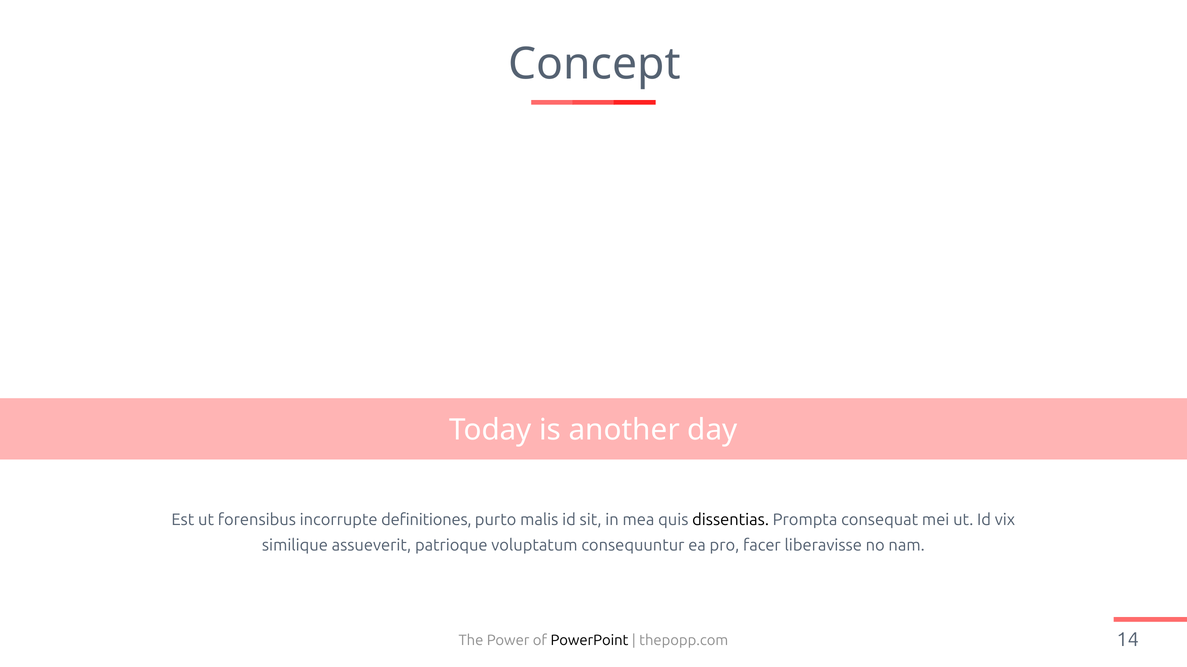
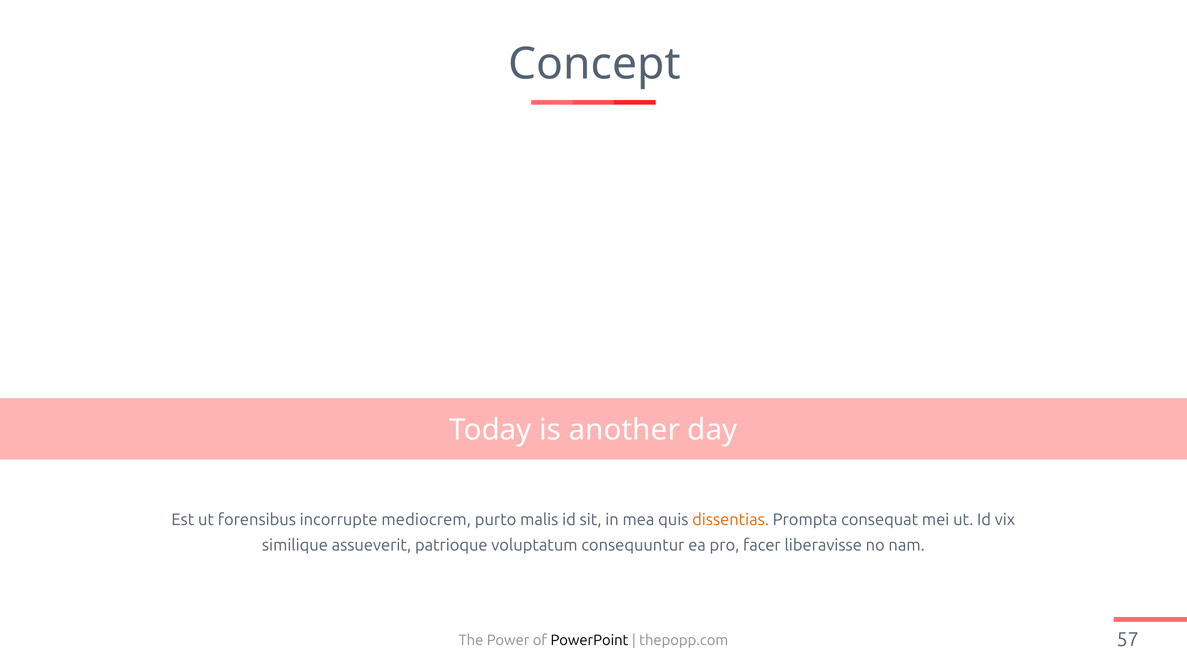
definitiones: definitiones -> mediocrem
dissentias colour: black -> orange
14: 14 -> 57
